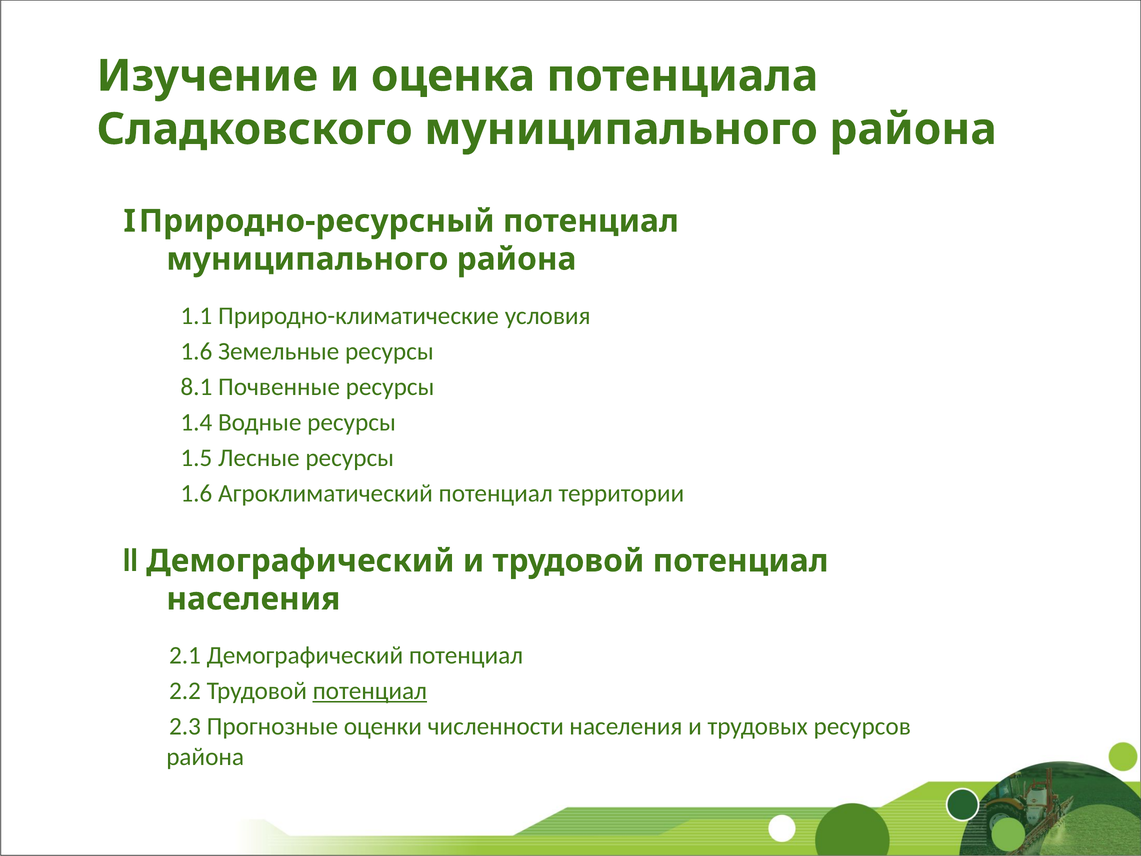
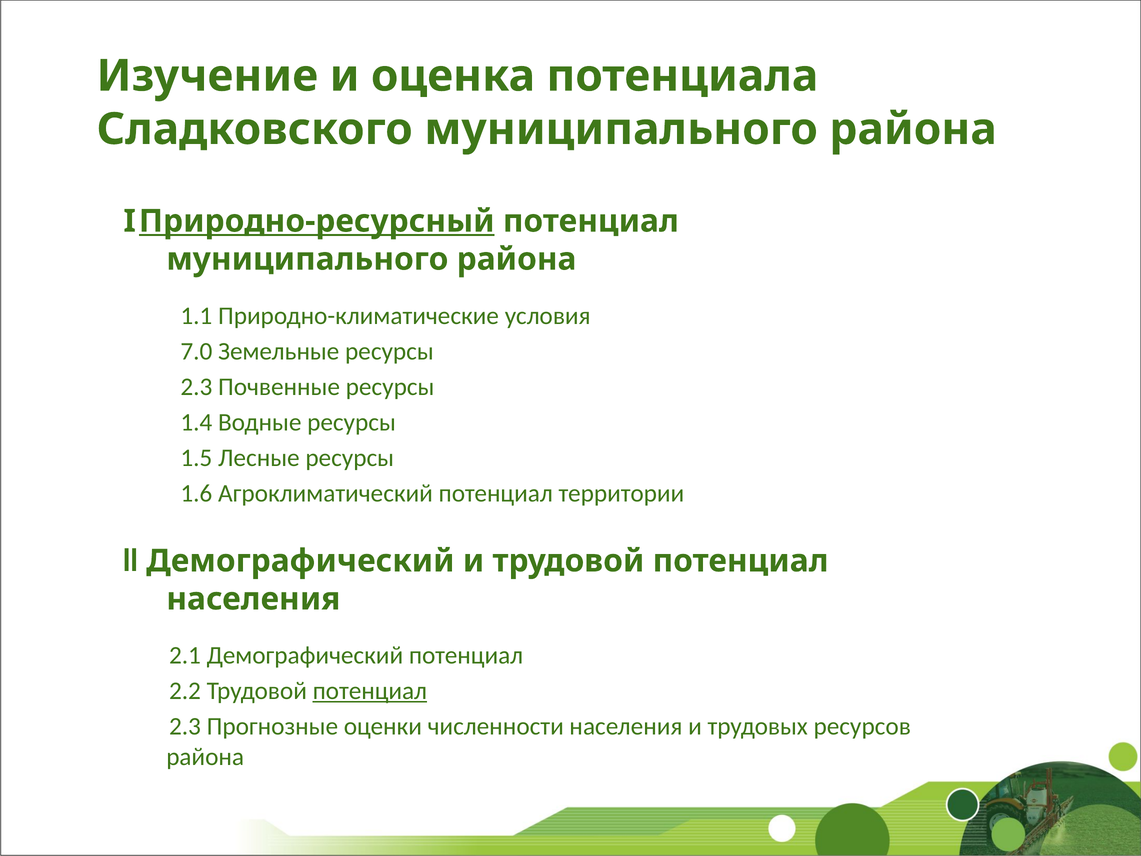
Природно-ресурсный underline: none -> present
1.6 at (196, 351): 1.6 -> 7.0
8.1 at (196, 387): 8.1 -> 2.3
